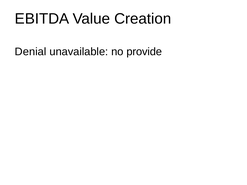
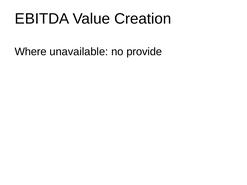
Denial: Denial -> Where
